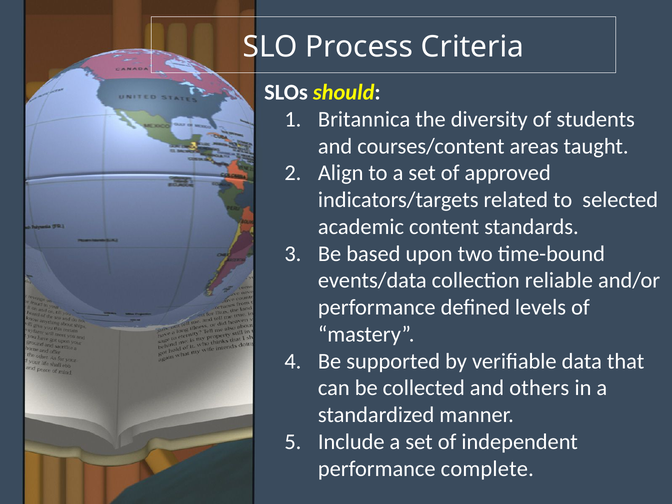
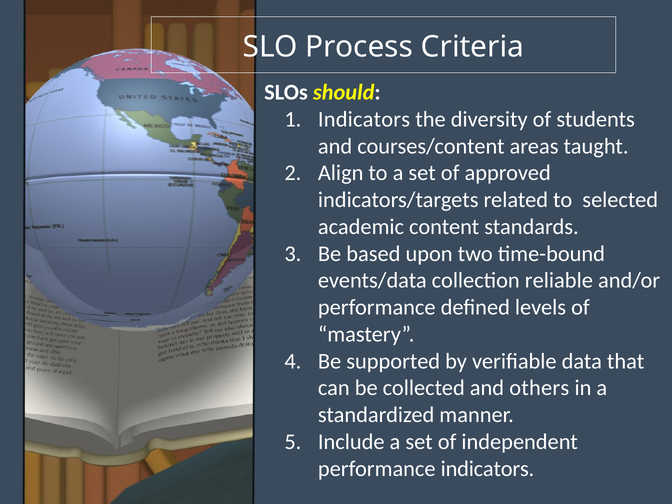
Britannica at (364, 119): Britannica -> Indicators
performance complete: complete -> indicators
